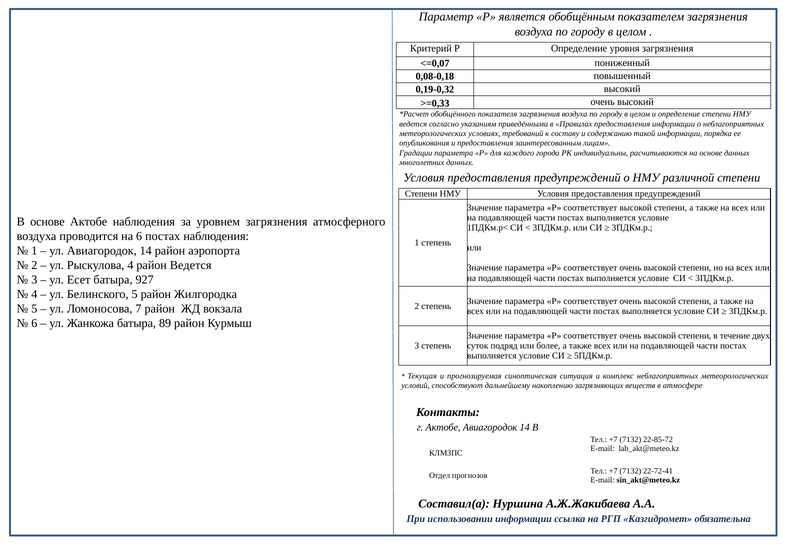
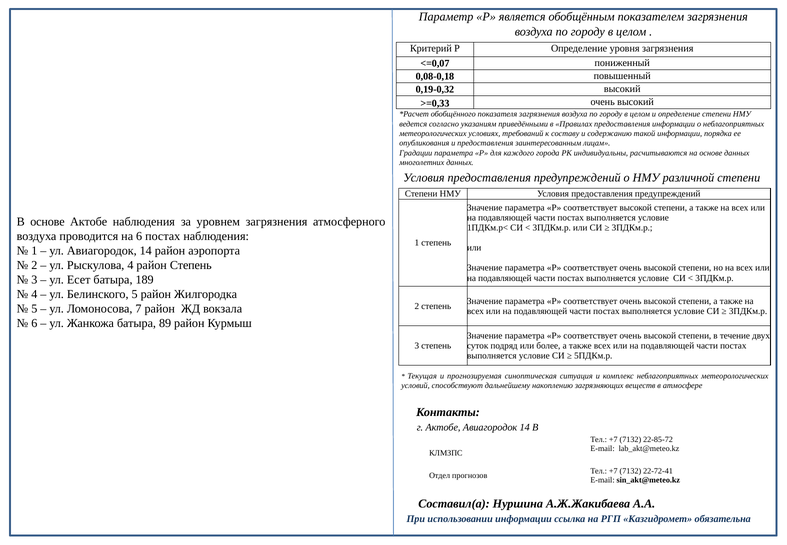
район Ведется: Ведется -> Степень
927: 927 -> 189
